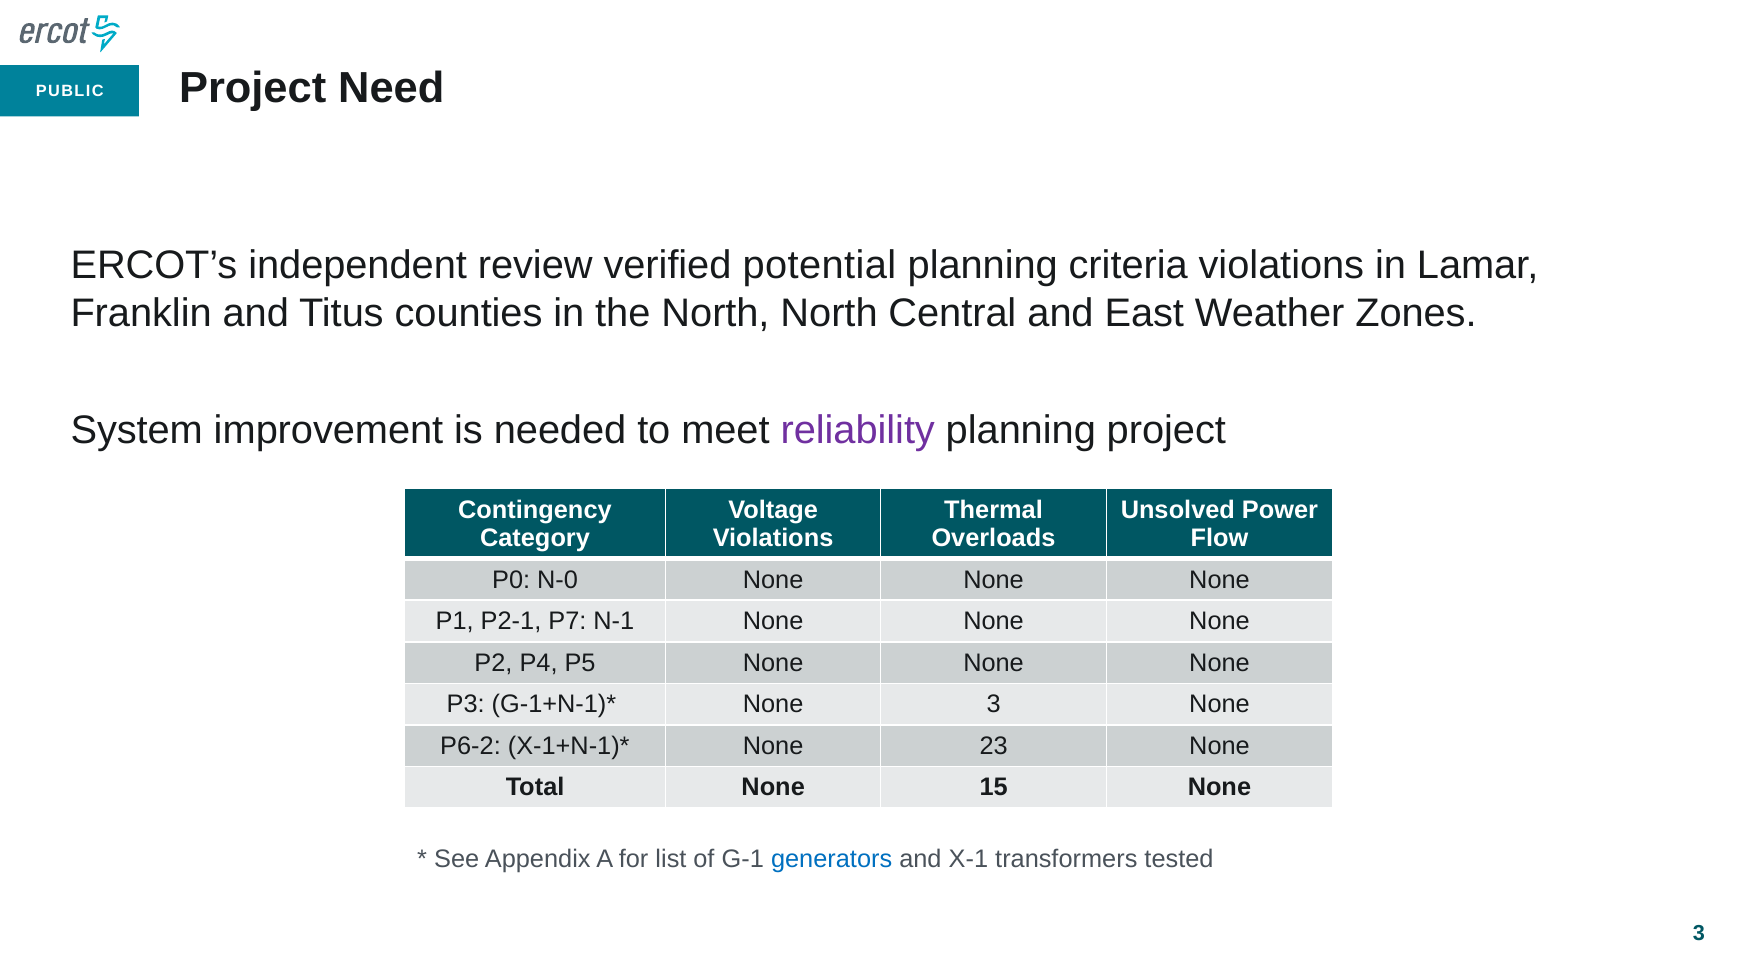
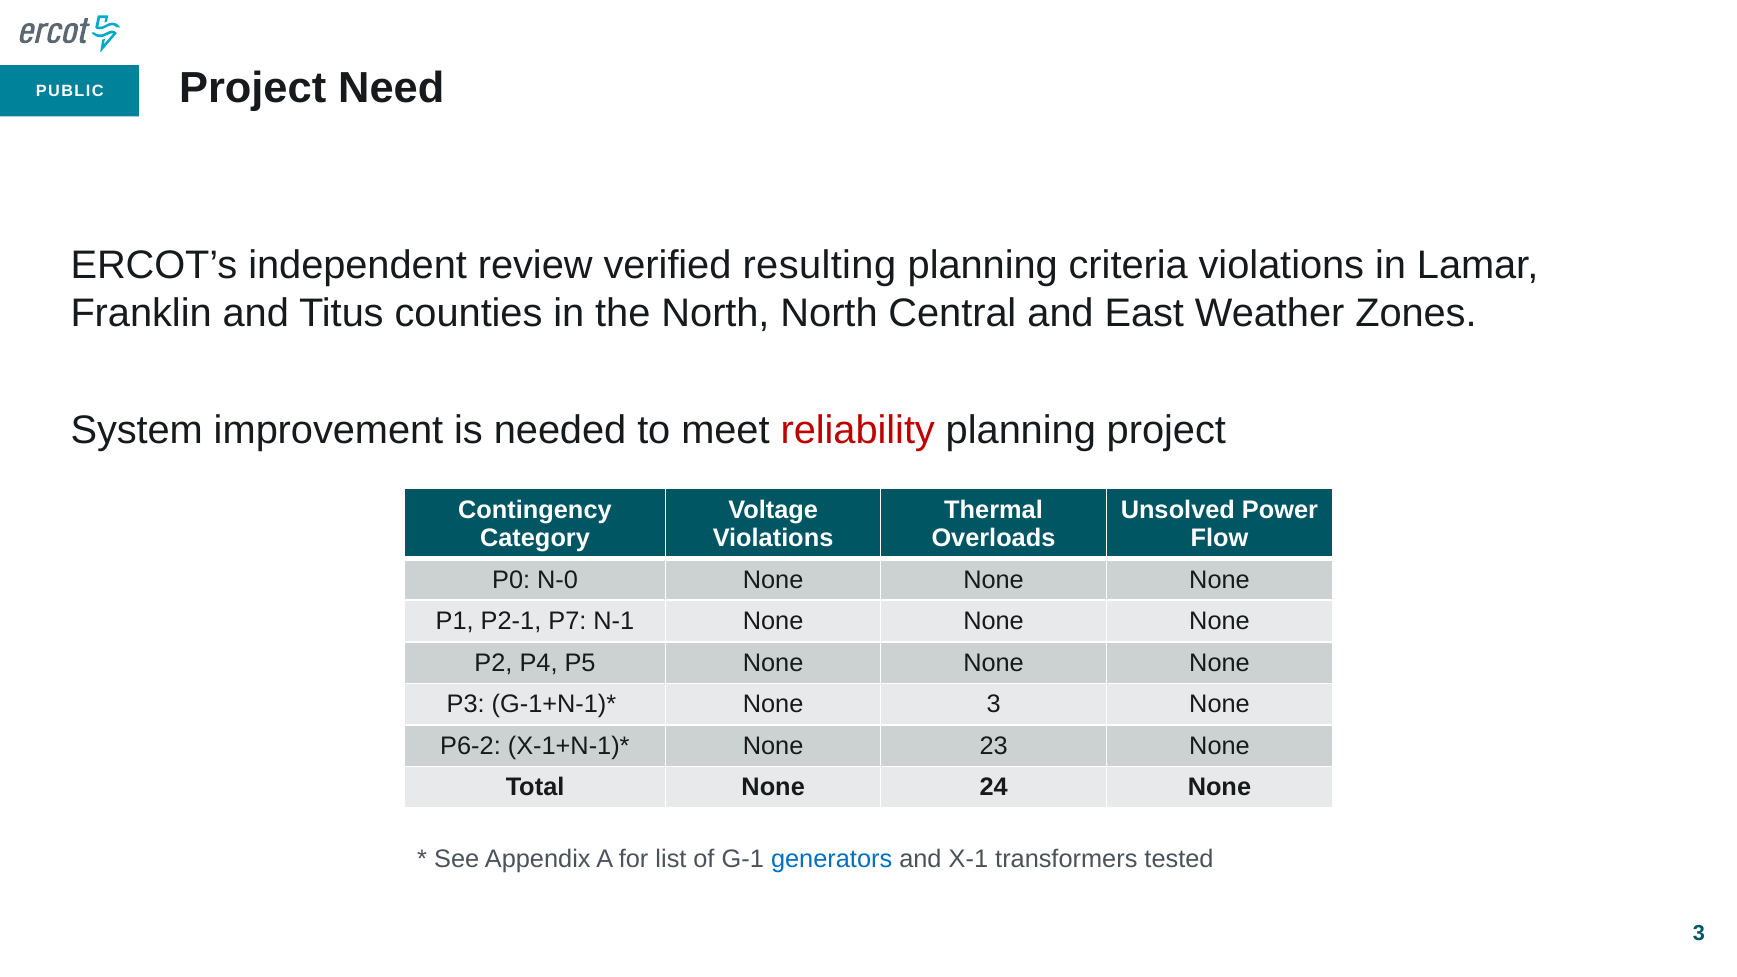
potential: potential -> resulting
reliability colour: purple -> red
15: 15 -> 24
